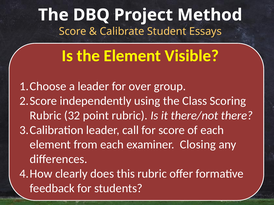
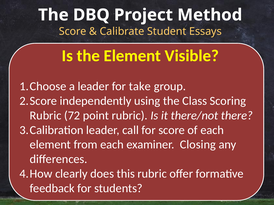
over: over -> take
32: 32 -> 72
